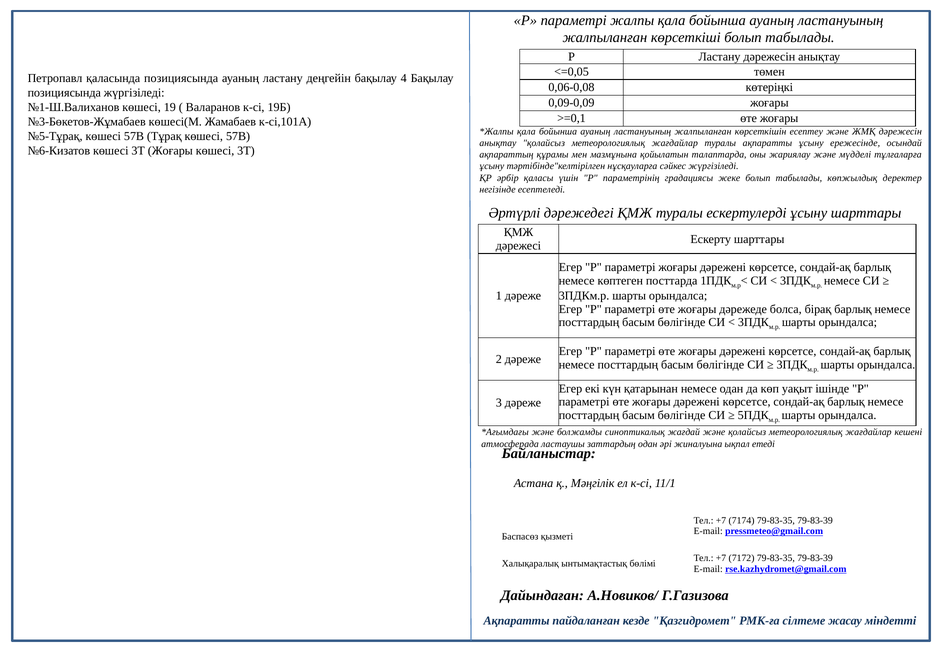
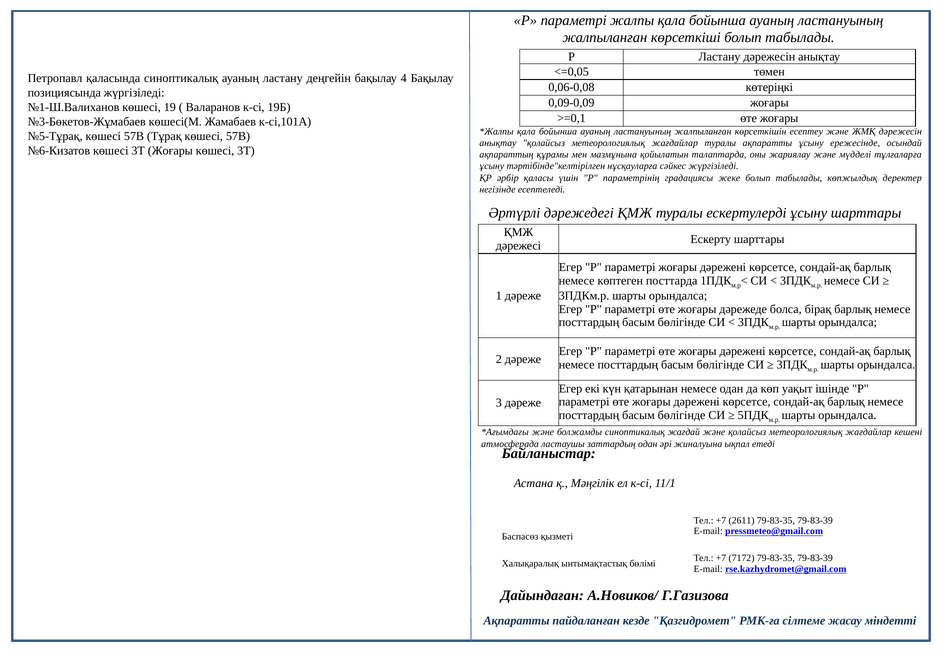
қаласында позициясында: позициясында -> синоптикалық
7174: 7174 -> 2611
